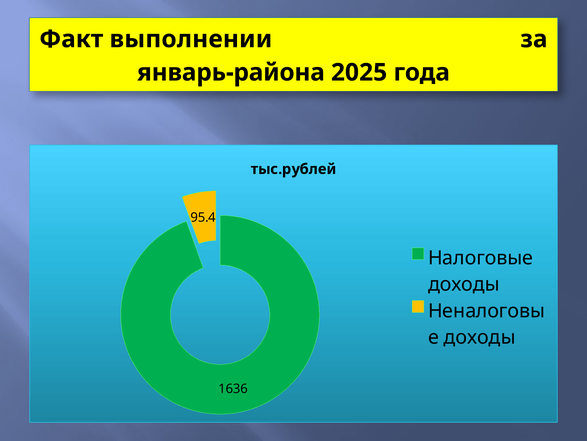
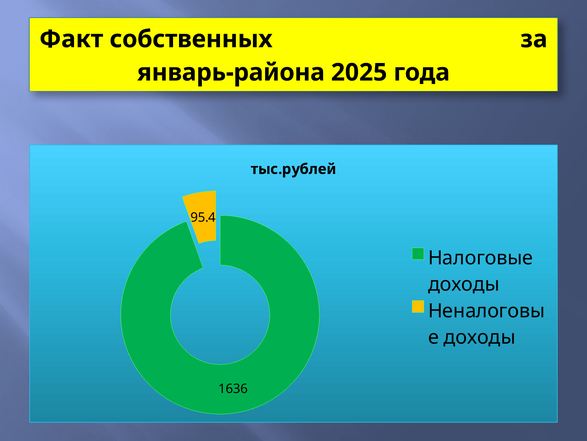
выполнении: выполнении -> собственных
